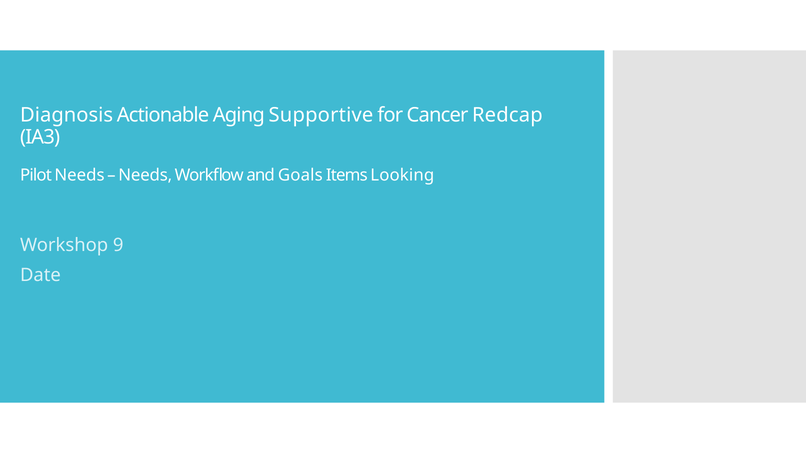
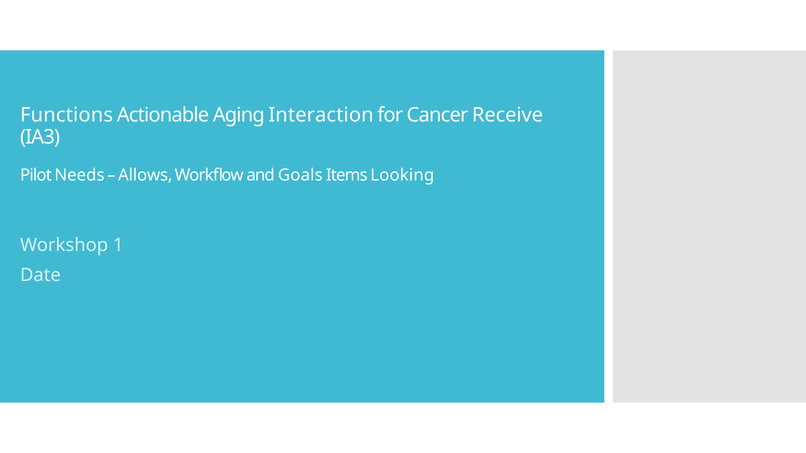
Diagnosis: Diagnosis -> Functions
Supportive: Supportive -> Interaction
Redcap: Redcap -> Receive
Needs at (145, 175): Needs -> Allows
9: 9 -> 1
